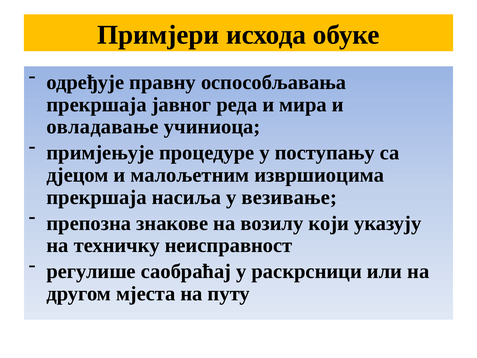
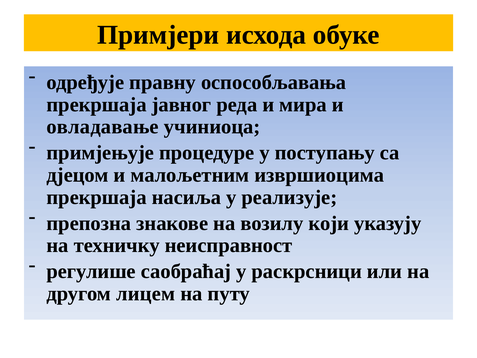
везивање: везивање -> реализује
мјеста: мјеста -> лицем
